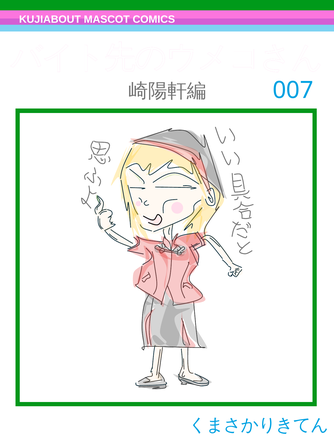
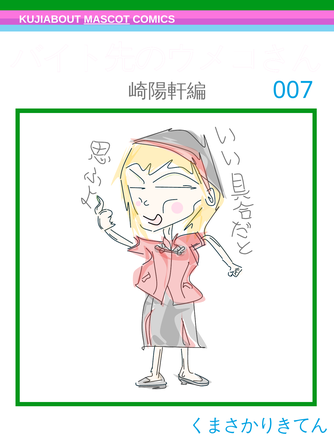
MASCOT underline: none -> present
